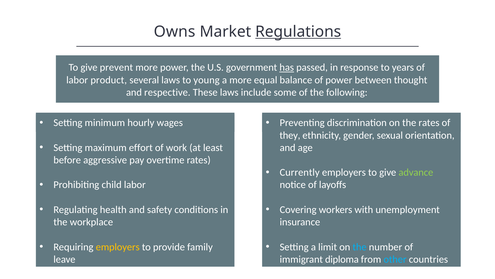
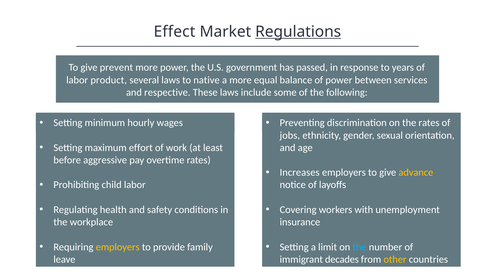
Owns: Owns -> Effect
has underline: present -> none
young: young -> native
thought: thought -> services
they: they -> jobs
Currently: Currently -> Increases
advance colour: light green -> yellow
diploma: diploma -> decades
other colour: light blue -> yellow
